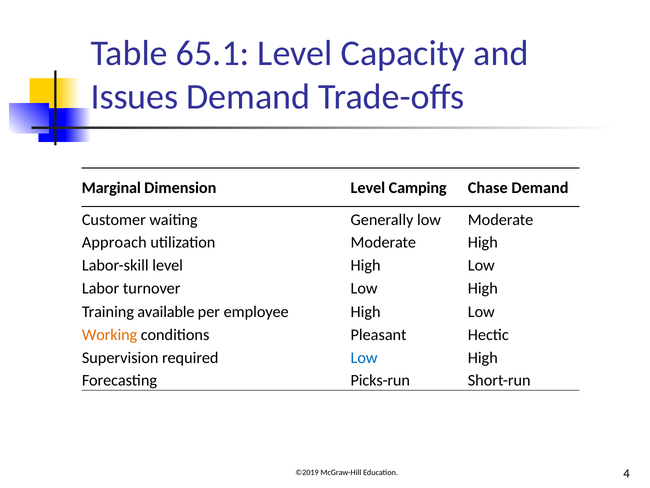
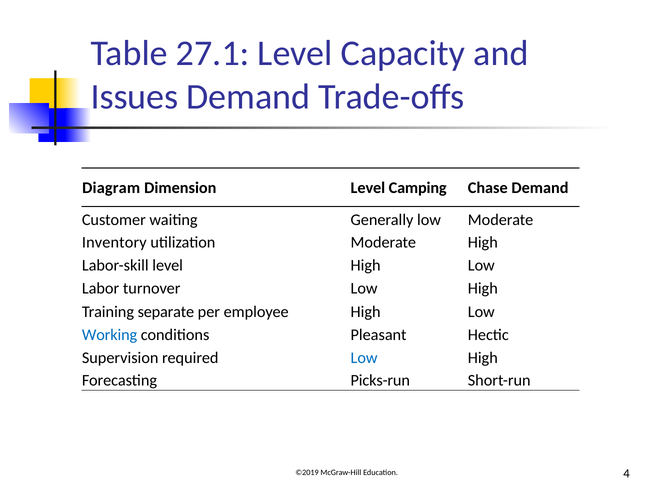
65.1: 65.1 -> 27.1
Marginal: Marginal -> Diagram
Approach: Approach -> Inventory
available: available -> separate
Working colour: orange -> blue
